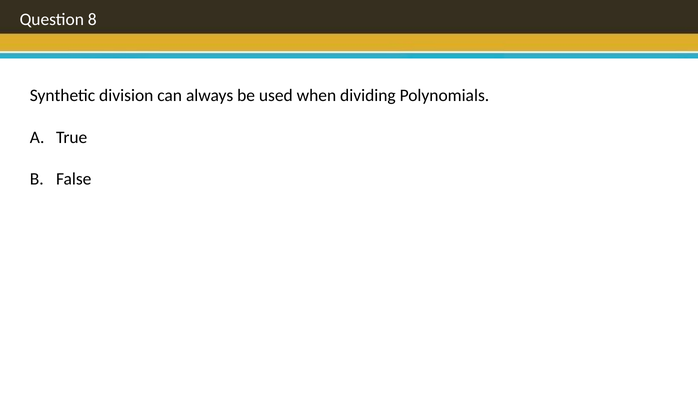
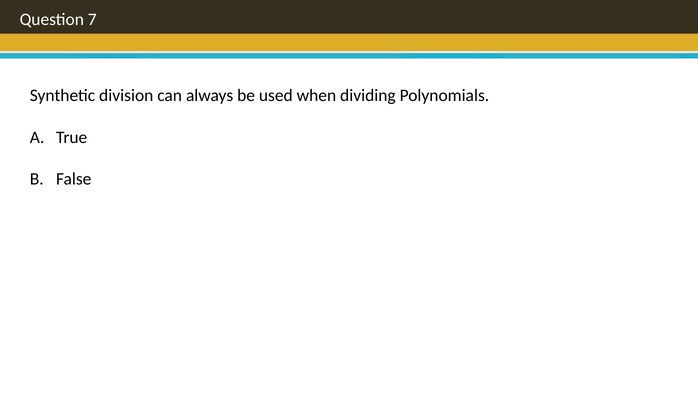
8: 8 -> 7
